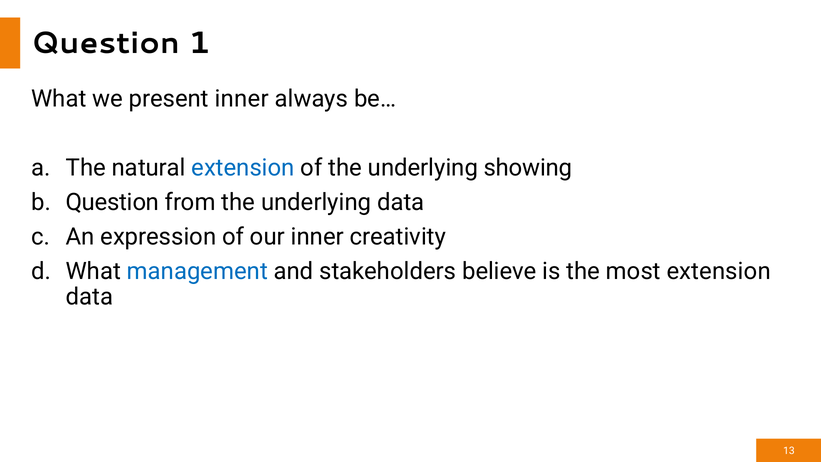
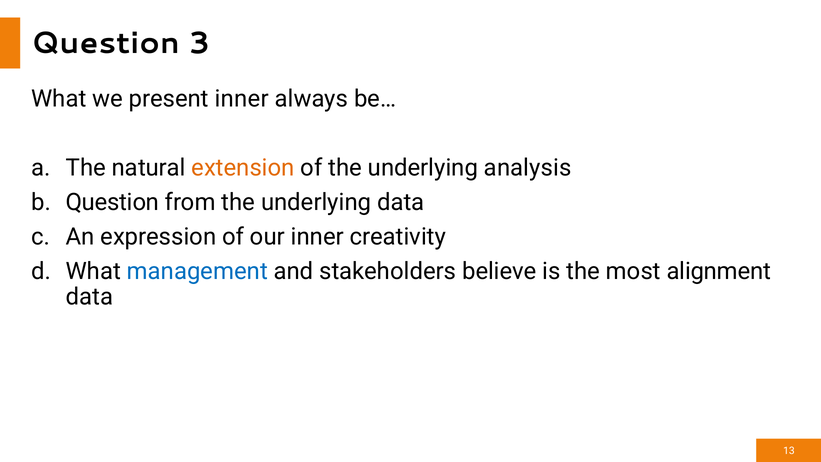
1: 1 -> 3
extension at (243, 168) colour: blue -> orange
showing: showing -> analysis
most extension: extension -> alignment
